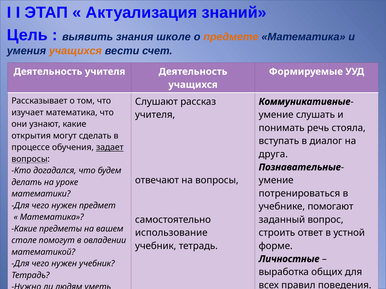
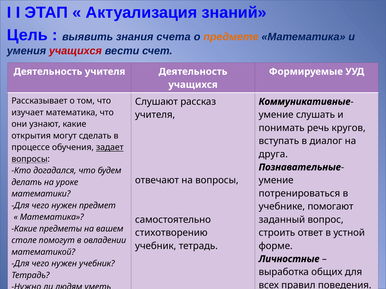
школе: школе -> счета
учащихся at (75, 51) colour: orange -> red
стояла: стояла -> кругов
использование: использование -> стихотворению
